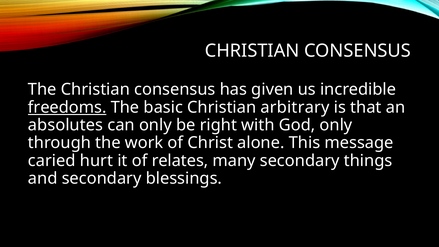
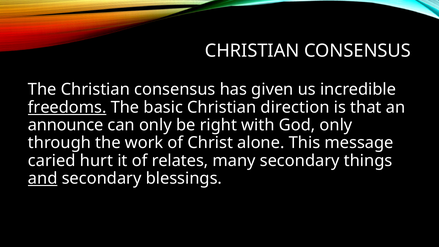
arbitrary: arbitrary -> direction
absolutes: absolutes -> announce
and underline: none -> present
